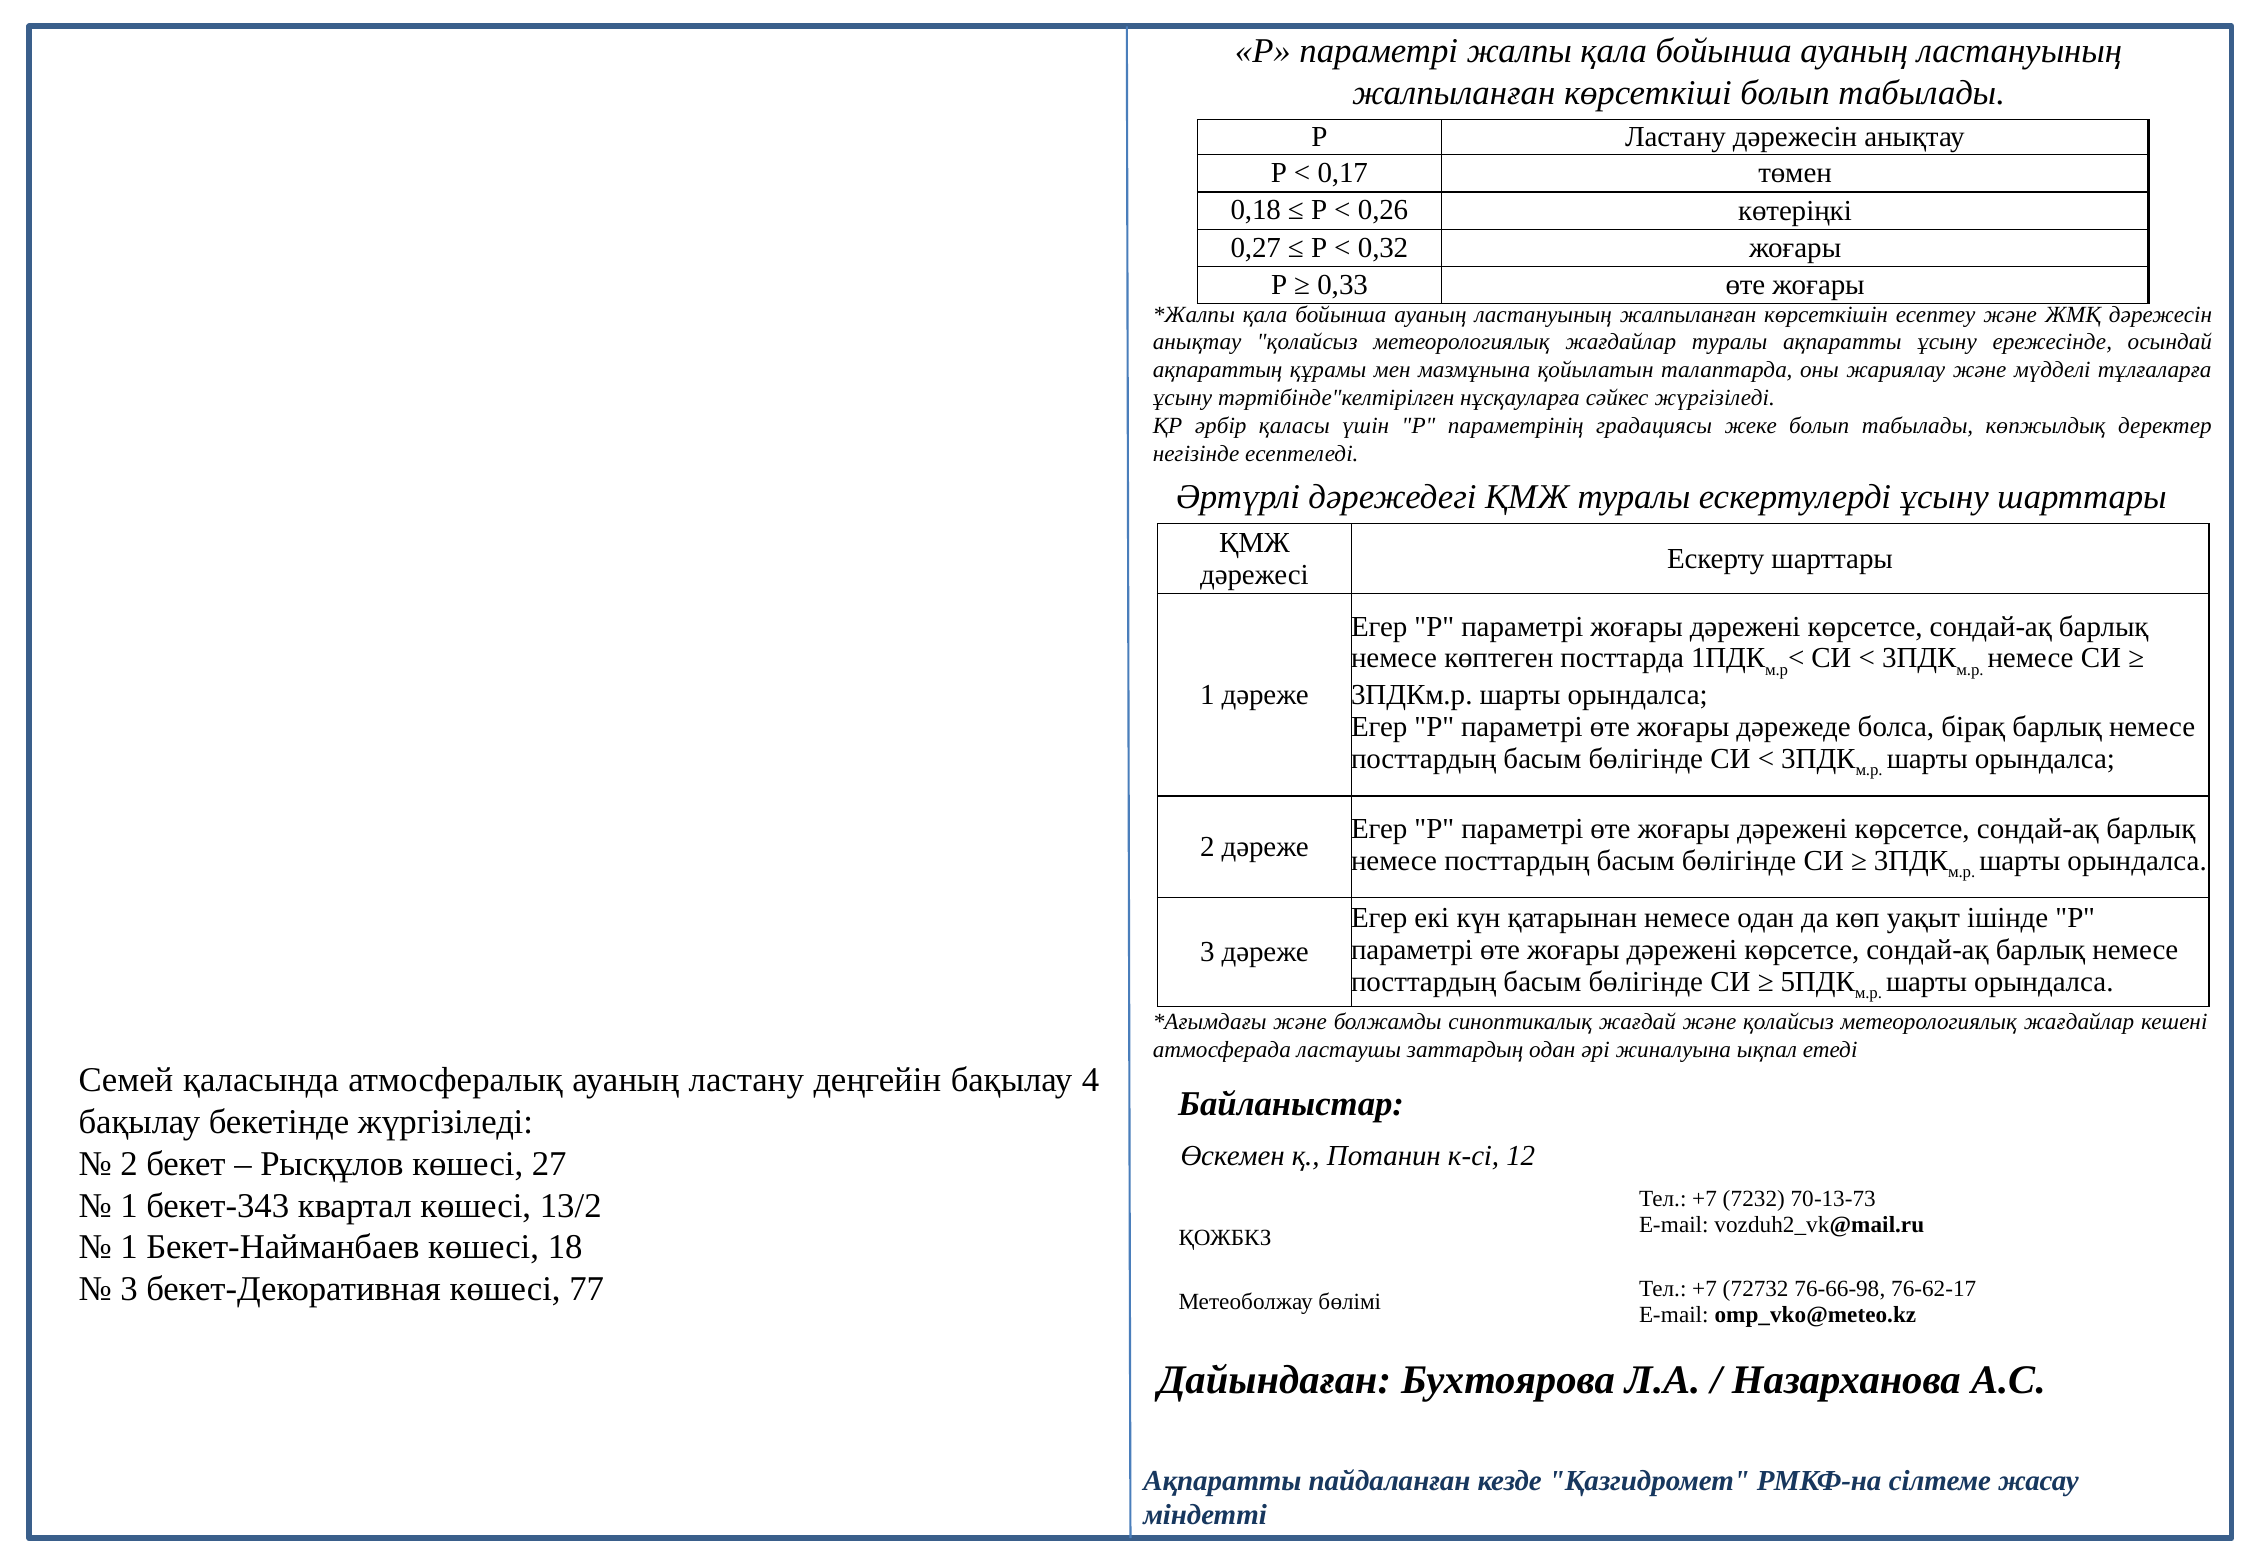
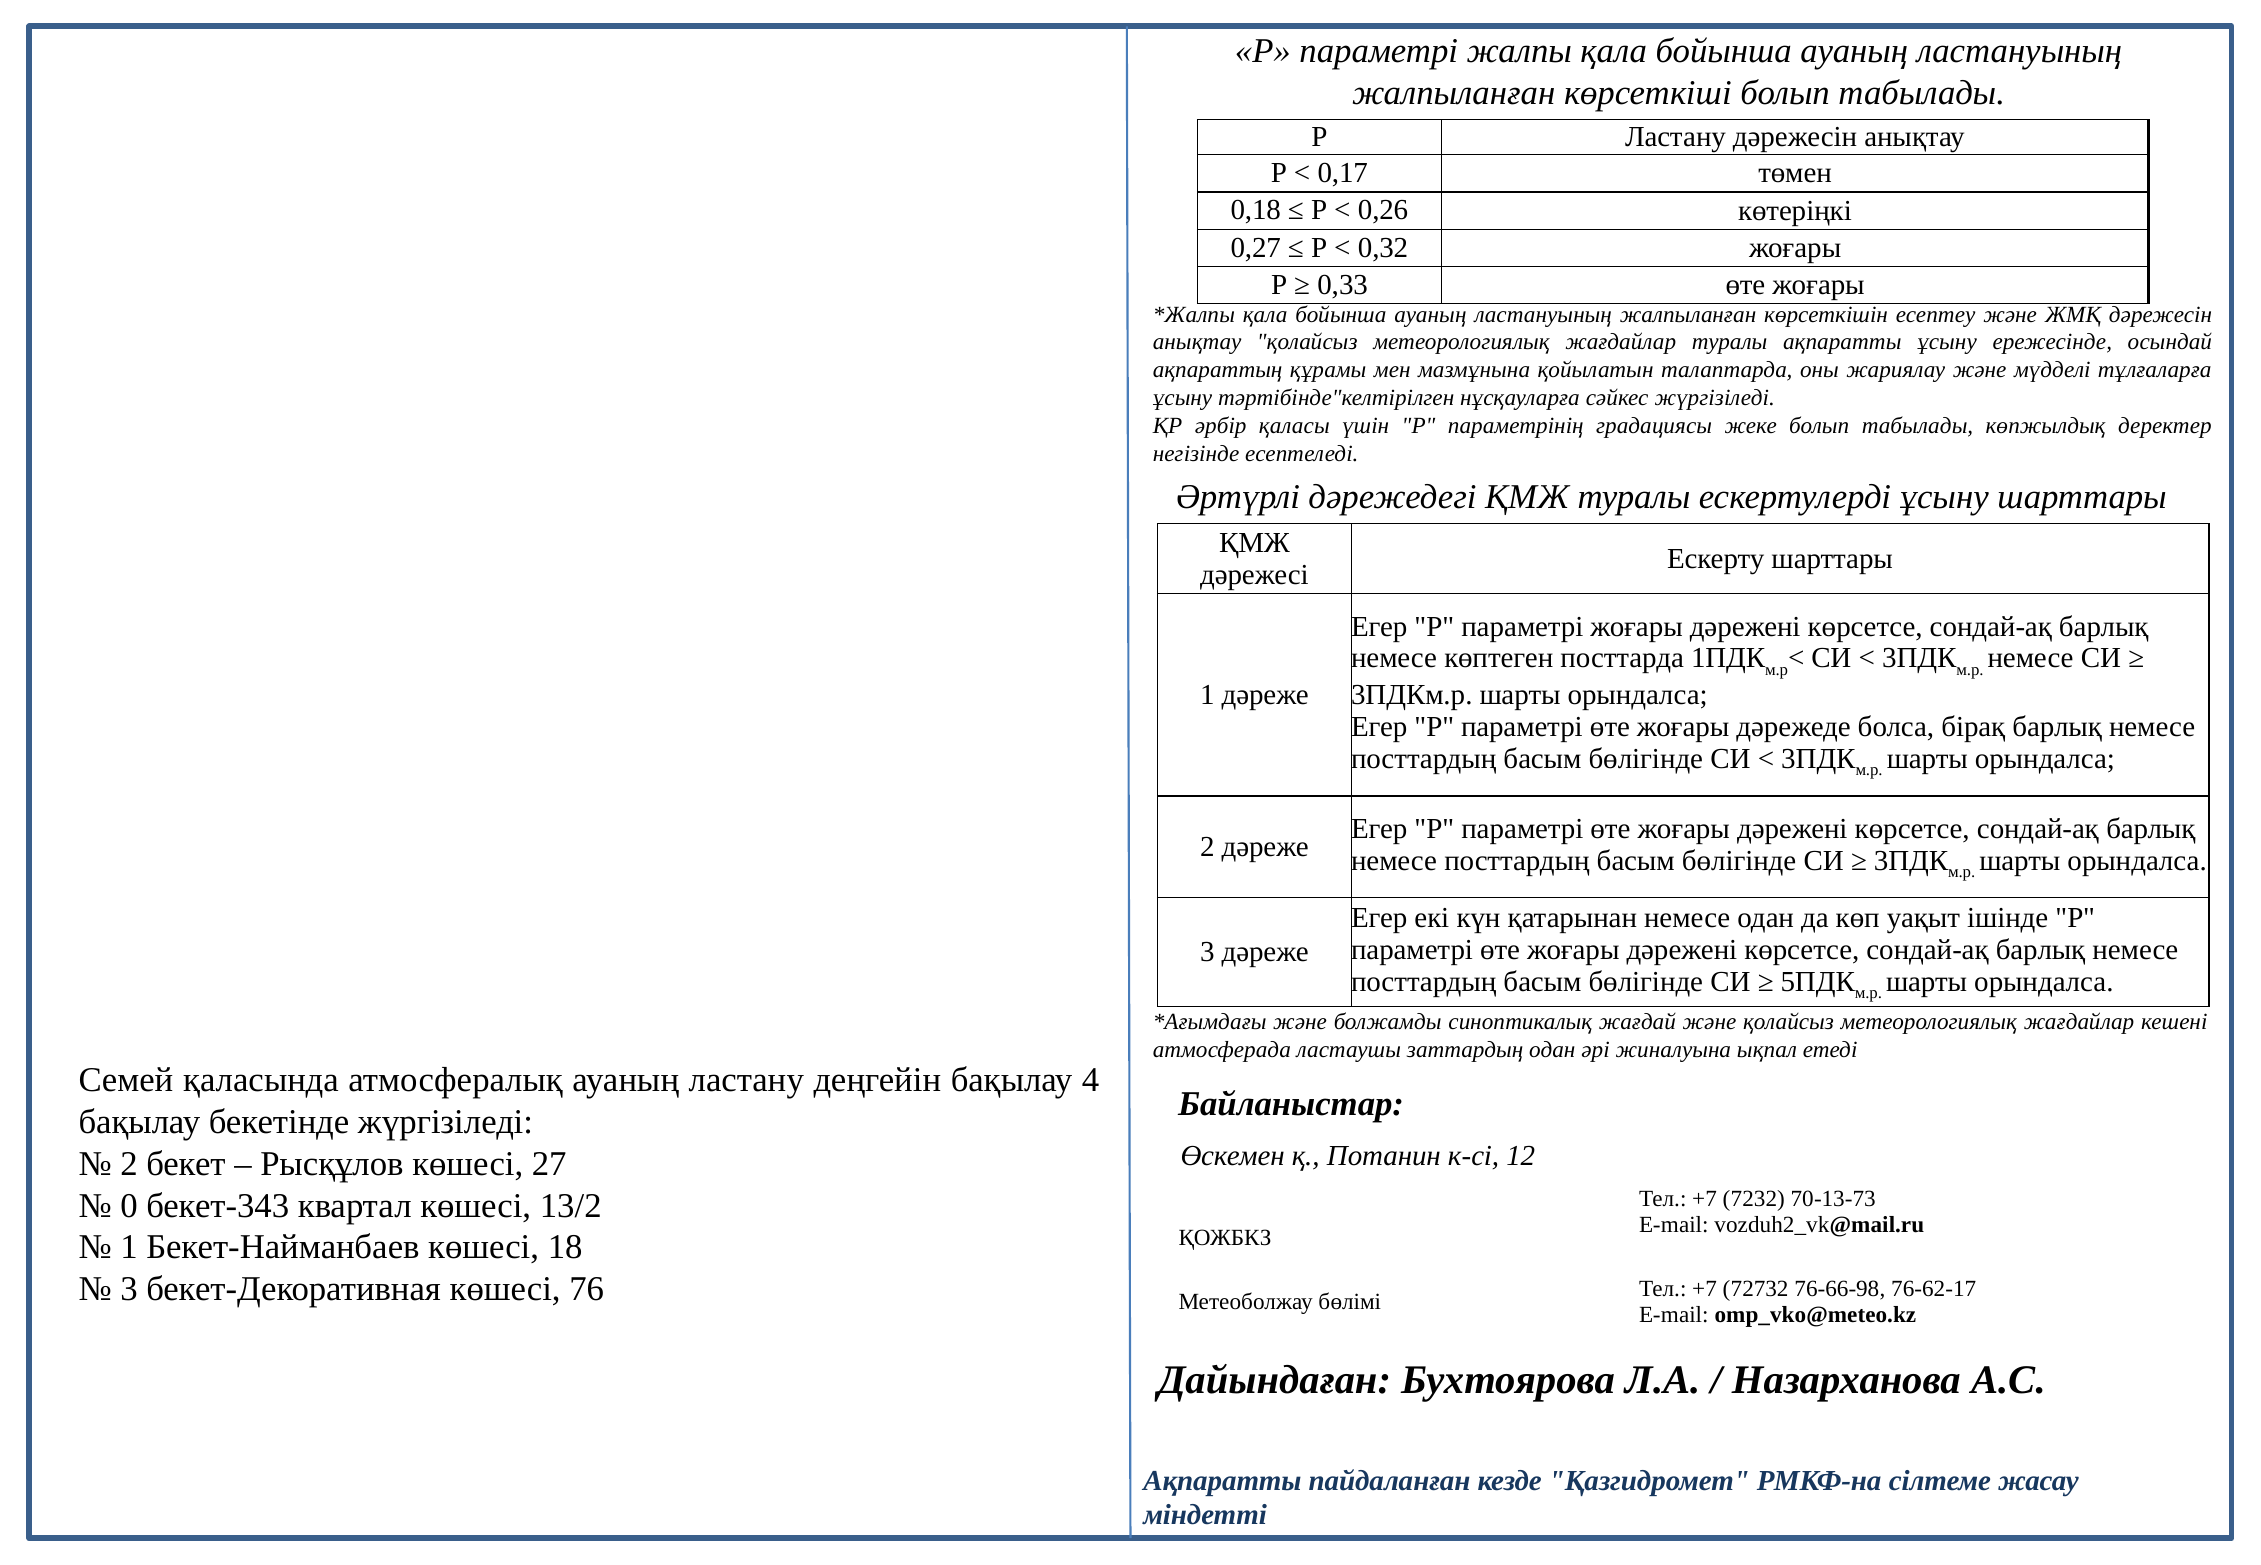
1 at (129, 1206): 1 -> 0
77: 77 -> 76
